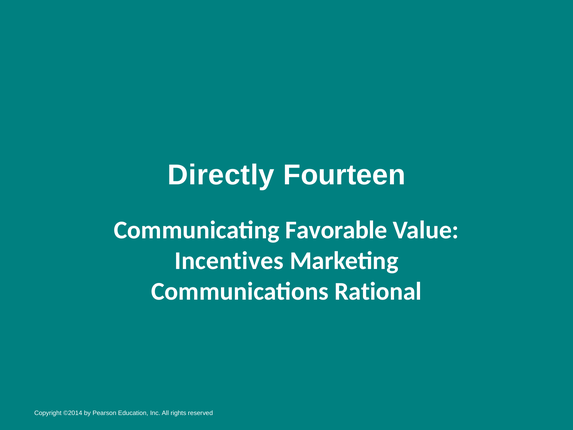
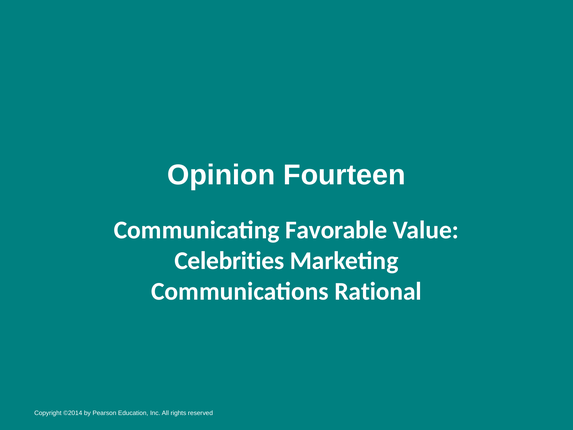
Directly: Directly -> Opinion
Incentives: Incentives -> Celebrities
